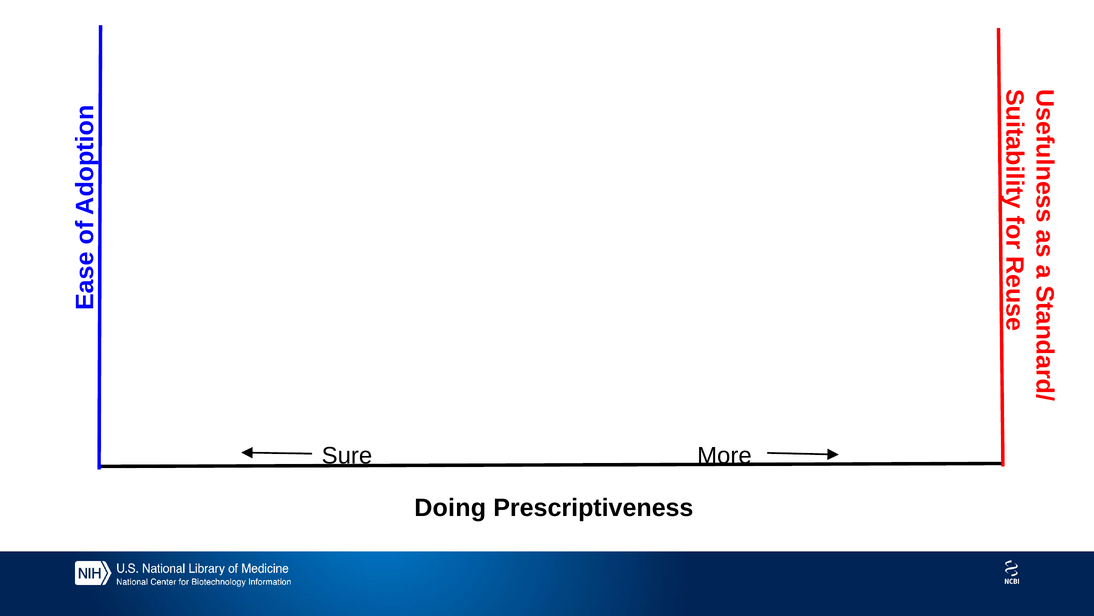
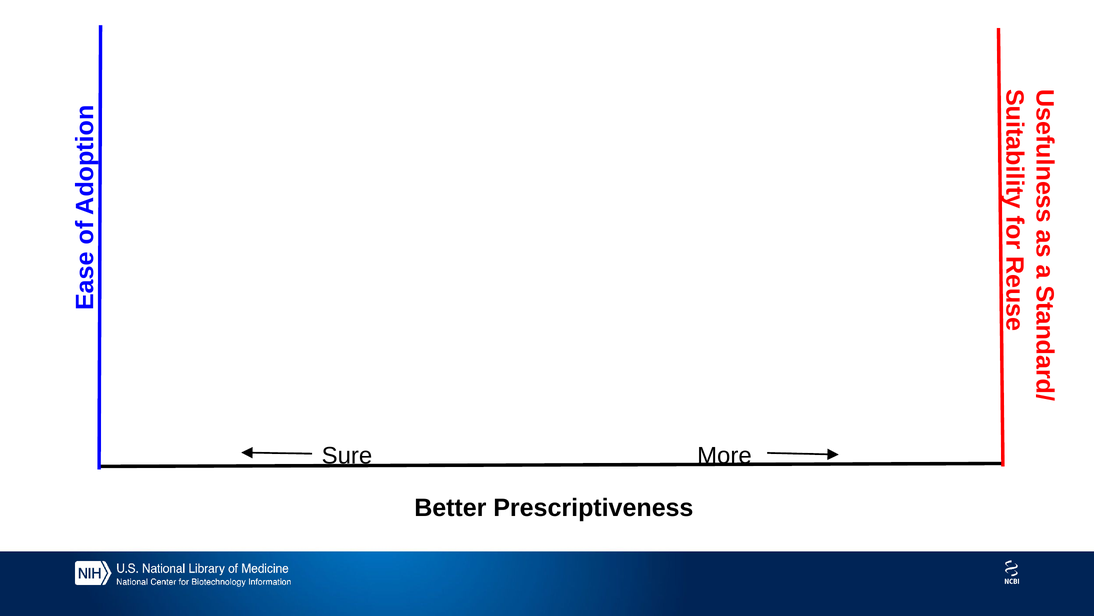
Doing: Doing -> Better
